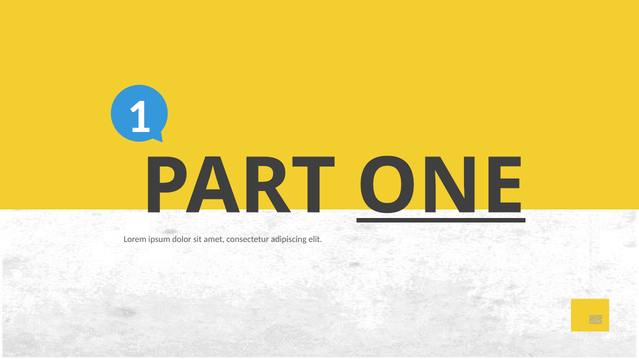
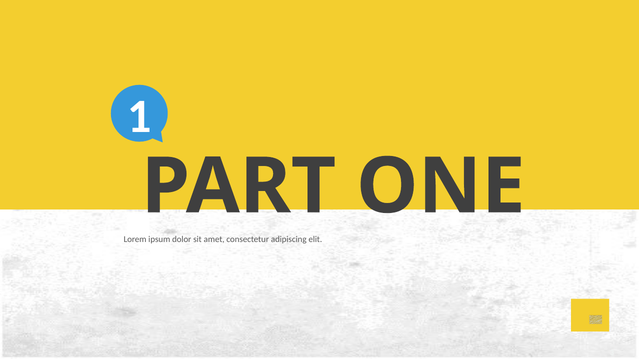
ONE underline: present -> none
